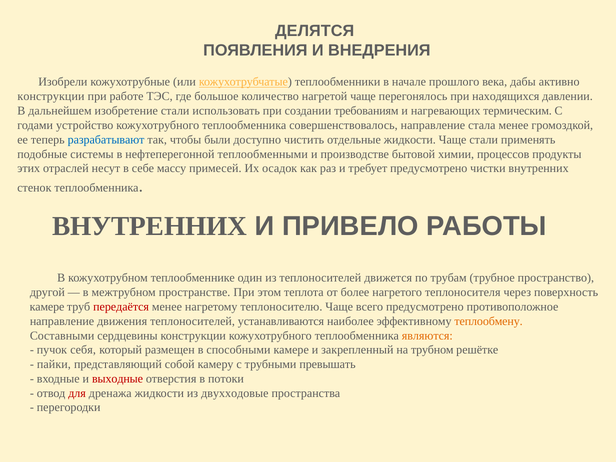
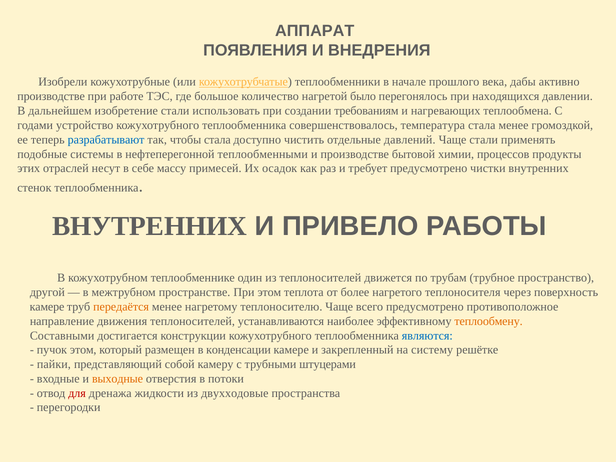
ДЕЛЯТСЯ: ДЕЛЯТСЯ -> АППАРАТ
конструкции at (51, 96): конструкции -> производстве
нагретой чаще: чаще -> было
термическим: термическим -> теплообмена
совершенствовалось направление: направление -> температура
чтобы были: были -> стала
отдельные жидкости: жидкости -> давлений
передаётся colour: red -> orange
сердцевины: сердцевины -> достигается
являются colour: orange -> blue
пучок себя: себя -> этом
способными: способными -> конденсации
трубном: трубном -> систему
превышать: превышать -> штуцерами
выходные colour: red -> orange
